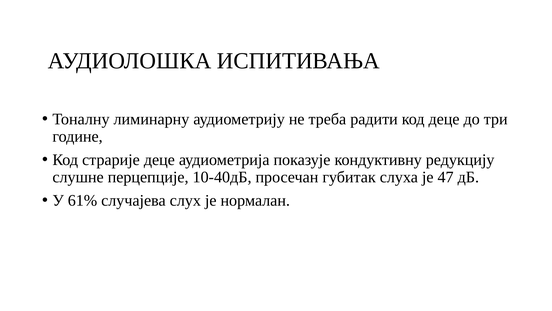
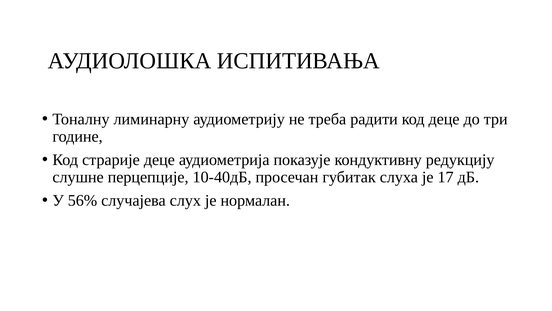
47: 47 -> 17
61%: 61% -> 56%
